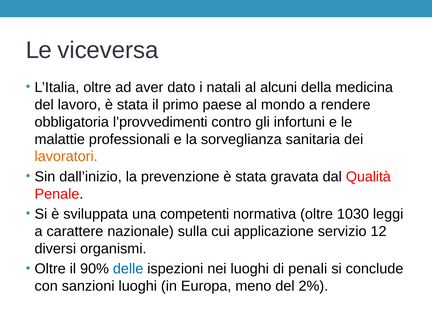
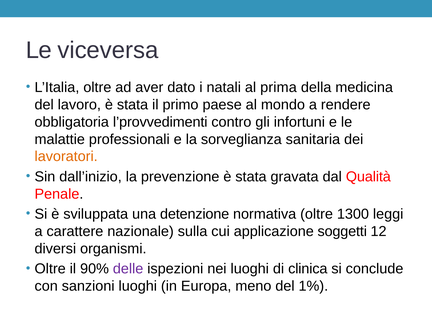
alcuni: alcuni -> prima
competenti: competenti -> detenzione
1030: 1030 -> 1300
servizio: servizio -> soggetti
delle colour: blue -> purple
penali: penali -> clinica
2%: 2% -> 1%
